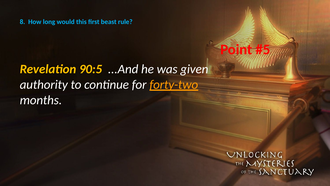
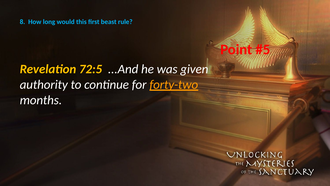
90:5: 90:5 -> 72:5
